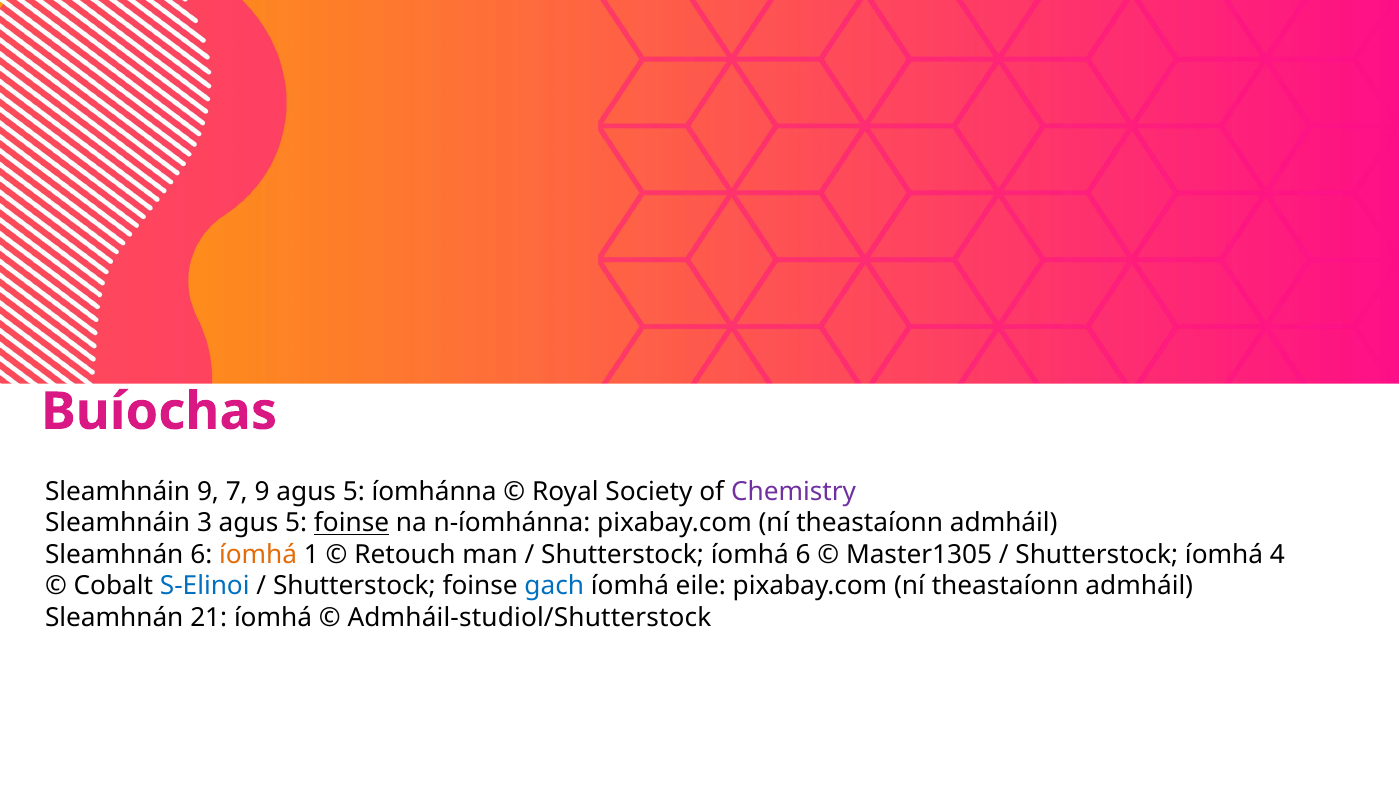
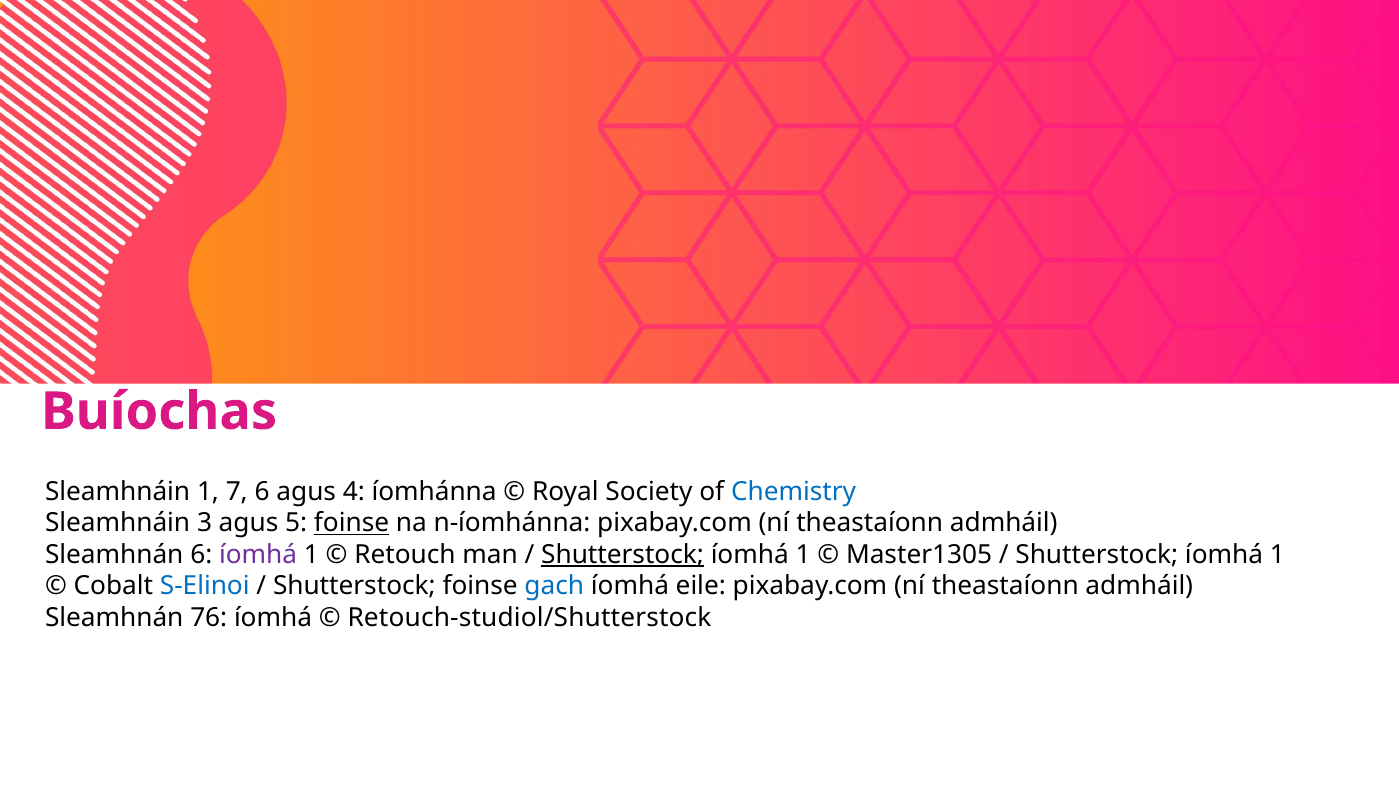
Sleamhnáin 9: 9 -> 1
7 9: 9 -> 6
5 at (354, 492): 5 -> 4
Chemistry colour: purple -> blue
íomhá at (258, 555) colour: orange -> purple
Shutterstock at (623, 555) underline: none -> present
6 at (803, 555): 6 -> 1
4 at (1277, 555): 4 -> 1
21: 21 -> 76
Admháil-studiol/Shutterstock: Admháil-studiol/Shutterstock -> Retouch-studiol/Shutterstock
